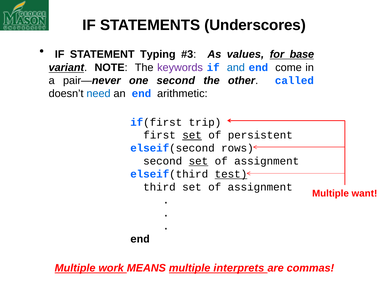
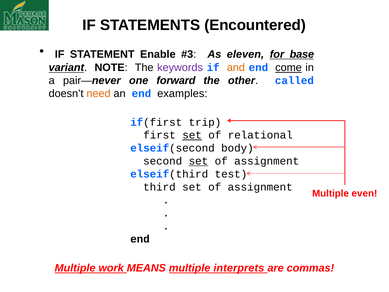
Underscores: Underscores -> Encountered
Typing: Typing -> Enable
values: values -> eleven
and colour: blue -> orange
come underline: none -> present
one second: second -> forward
need colour: blue -> orange
arithmetic: arithmetic -> examples
persistent: persistent -> relational
rows: rows -> body
test underline: present -> none
want: want -> even
